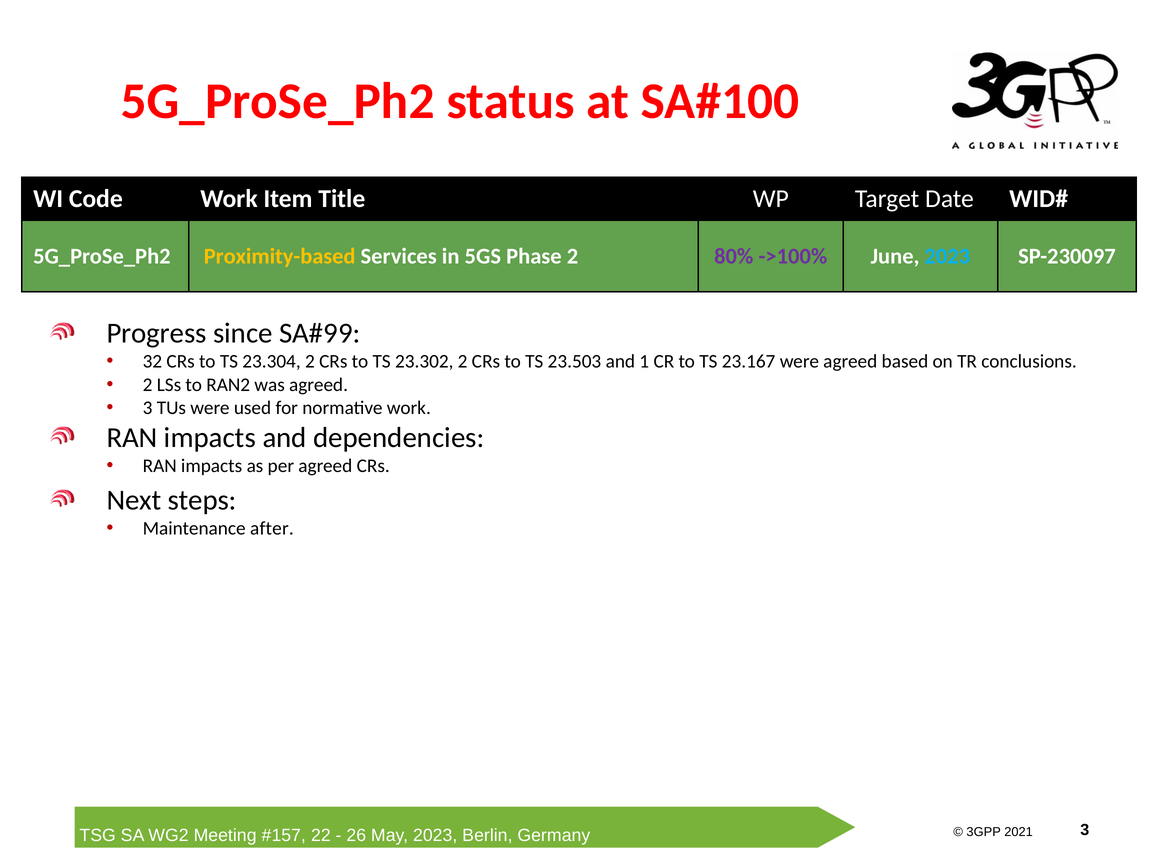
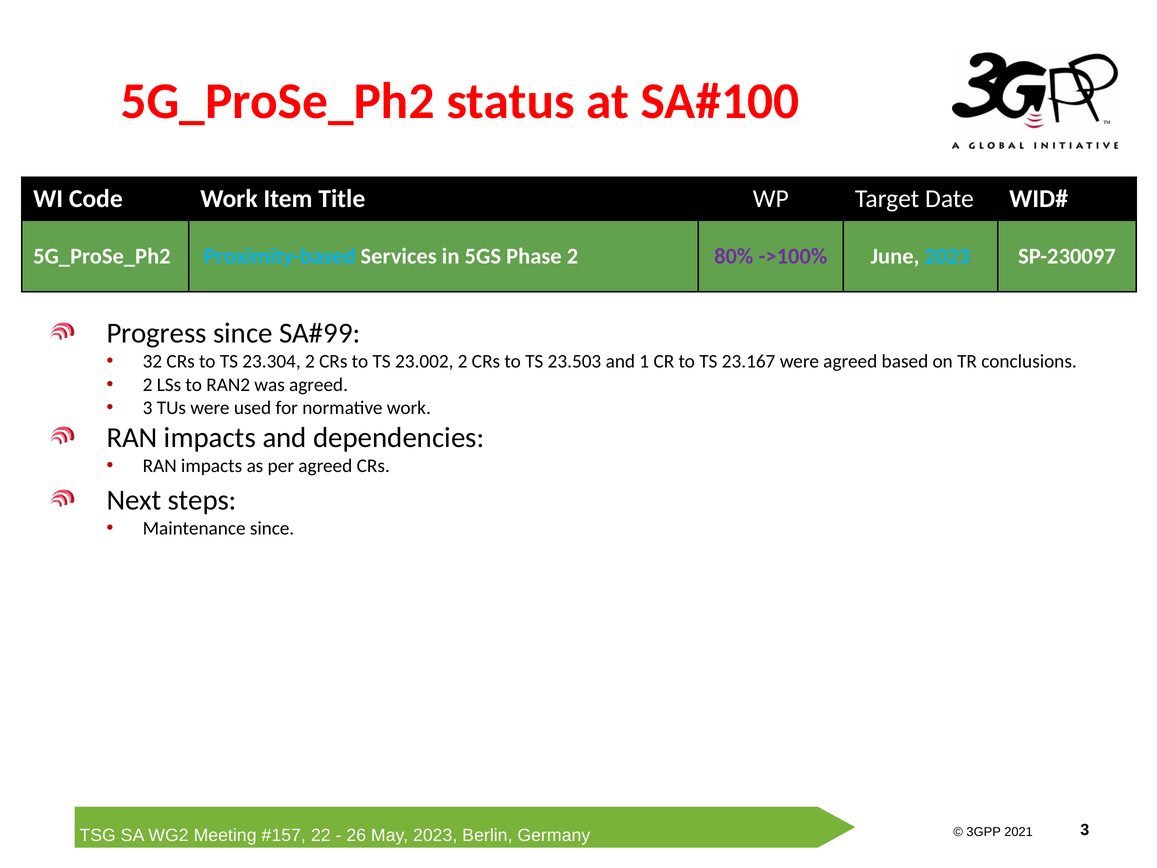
Proximity-based colour: yellow -> light blue
23.302: 23.302 -> 23.002
Maintenance after: after -> since
